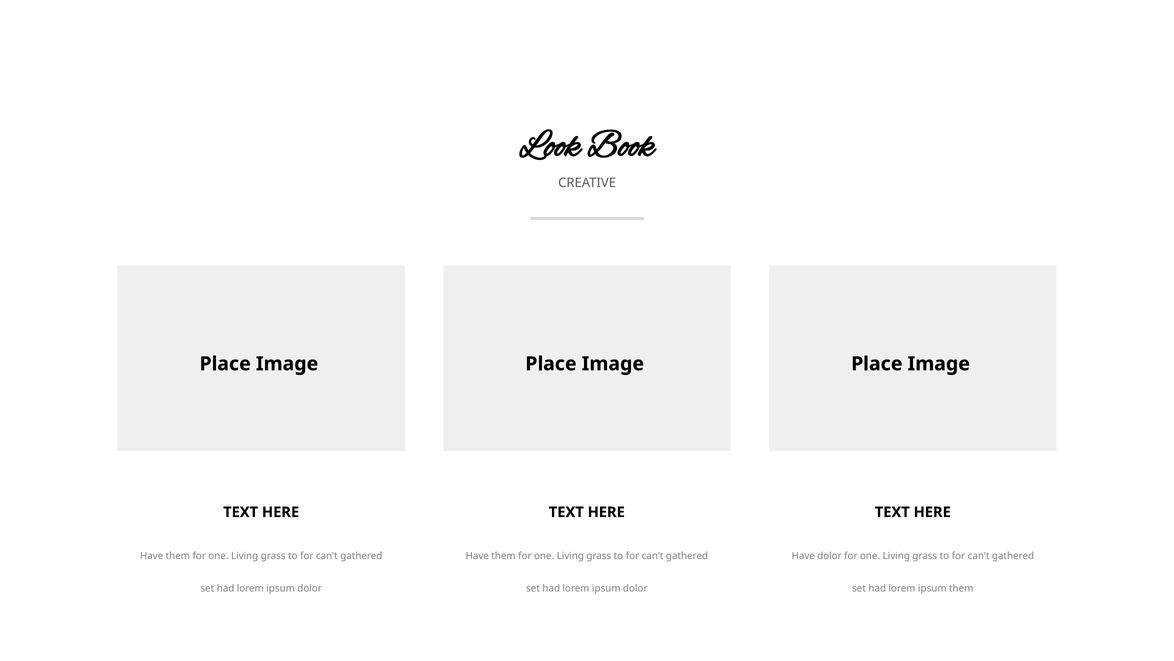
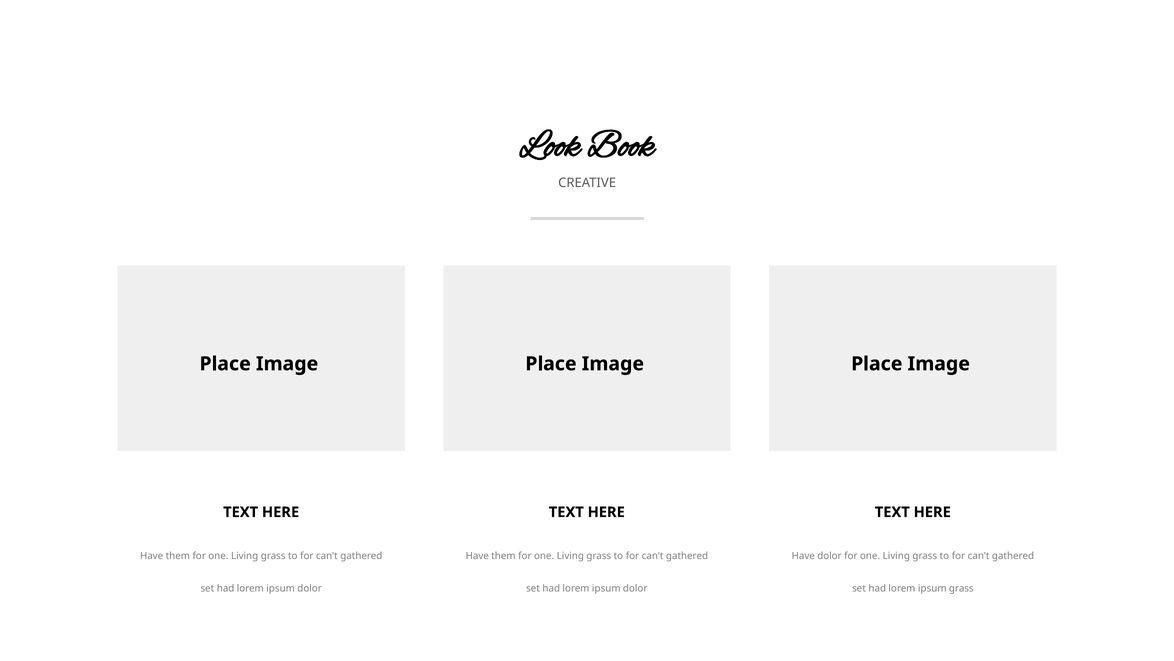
ipsum them: them -> grass
